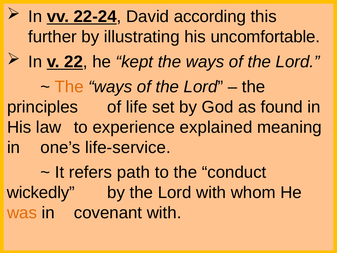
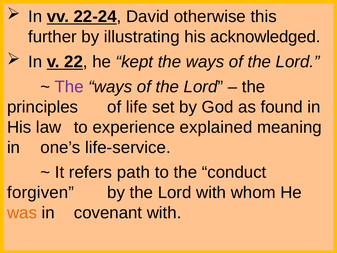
according: according -> otherwise
uncomfortable: uncomfortable -> acknowledged
The at (69, 87) colour: orange -> purple
wickedly: wickedly -> forgiven
